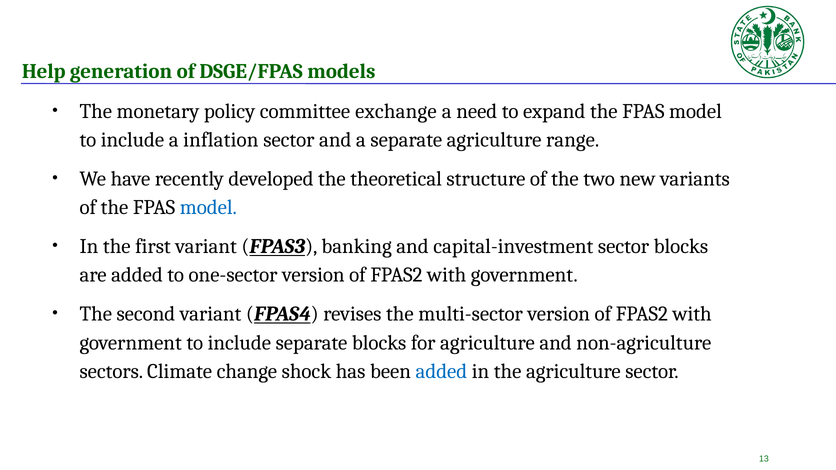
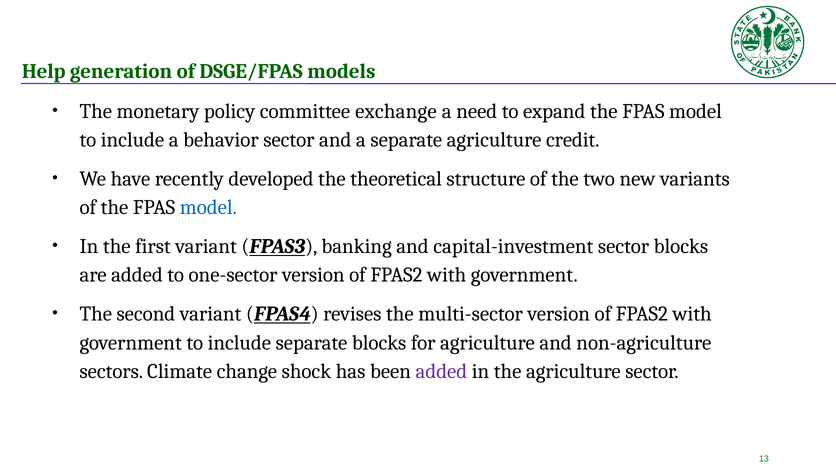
inflation: inflation -> behavior
range: range -> credit
added at (441, 371) colour: blue -> purple
